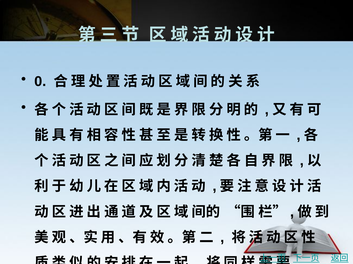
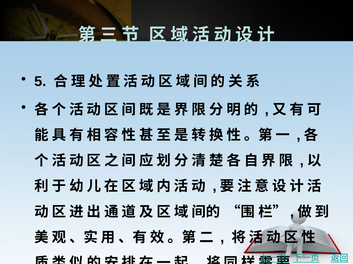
0: 0 -> 5
